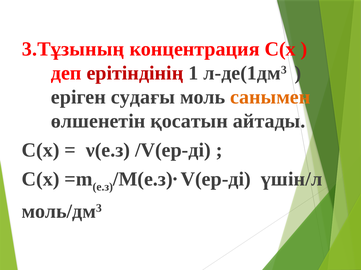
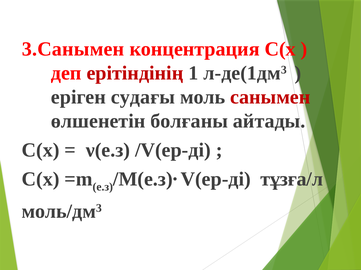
3.Тұзының: 3.Тұзының -> 3.Санымен
санымен colour: orange -> red
қосатын: қосатын -> болғаны
үшін/л: үшін/л -> тұзға/л
